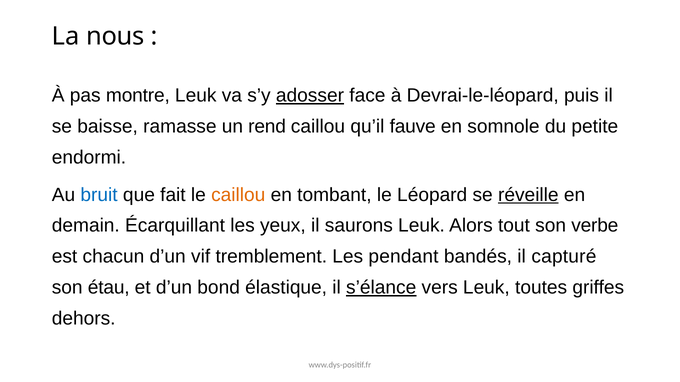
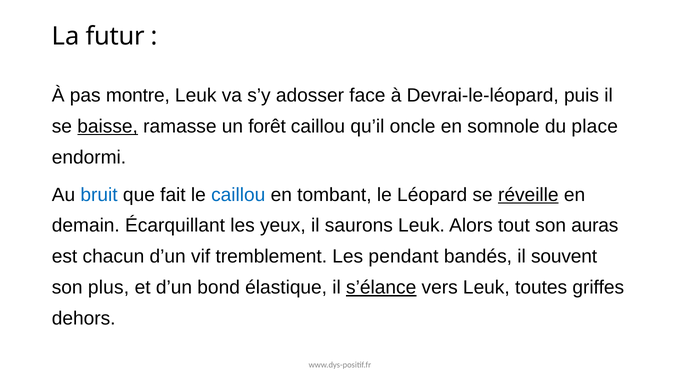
nous: nous -> futur
adosser underline: present -> none
baisse underline: none -> present
rend: rend -> forêt
fauve: fauve -> oncle
petite: petite -> place
caillou at (238, 195) colour: orange -> blue
verbe: verbe -> auras
capturé: capturé -> souvent
étau: étau -> plus
